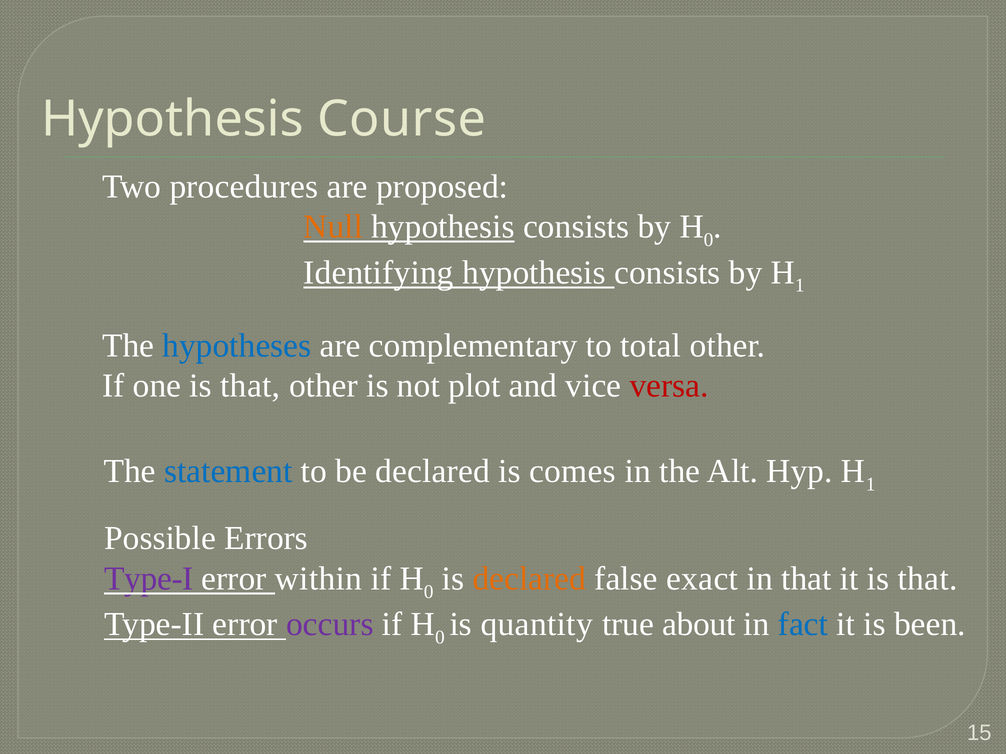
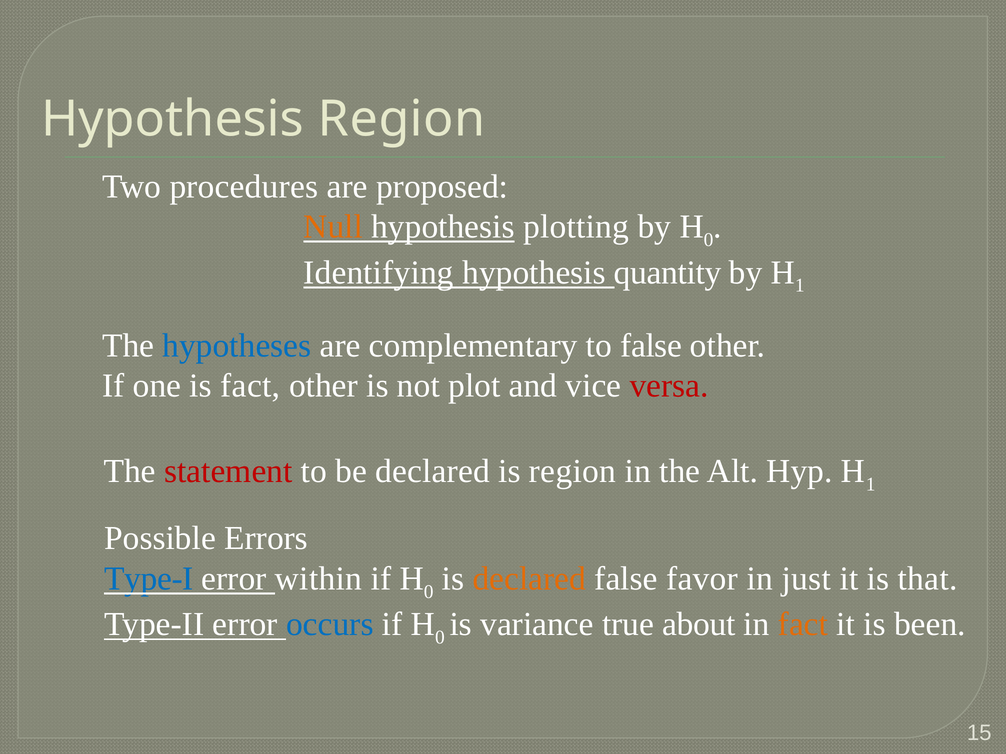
Hypothesis Course: Course -> Region
consists at (576, 227): consists -> plotting
consists at (667, 273): consists -> quantity
to total: total -> false
one is that: that -> fact
statement colour: blue -> red
is comes: comes -> region
Type-I colour: purple -> blue
exact: exact -> favor
in that: that -> just
occurs colour: purple -> blue
quantity: quantity -> variance
fact at (803, 625) colour: blue -> orange
